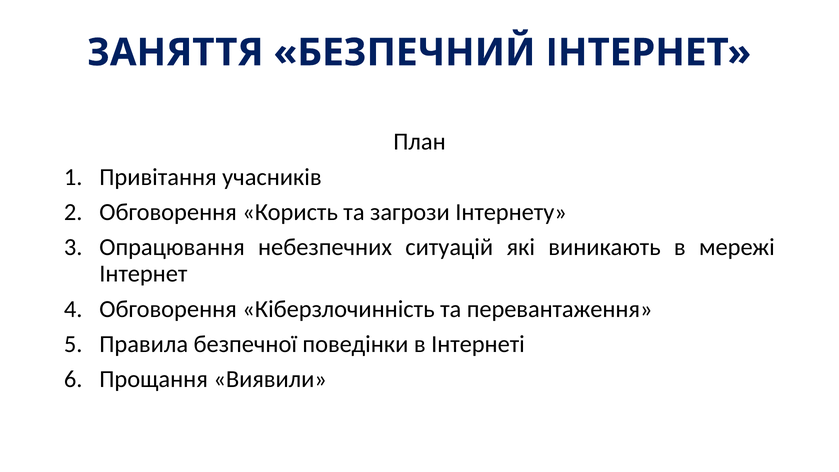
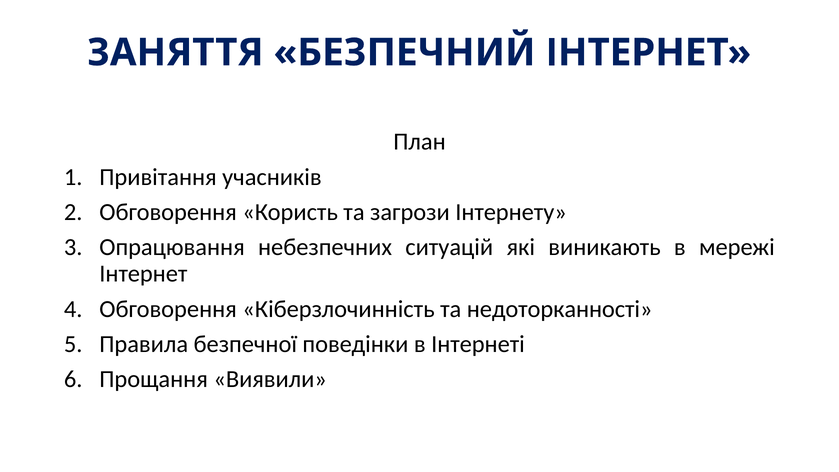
перевантаження: перевантаження -> недоторканності
